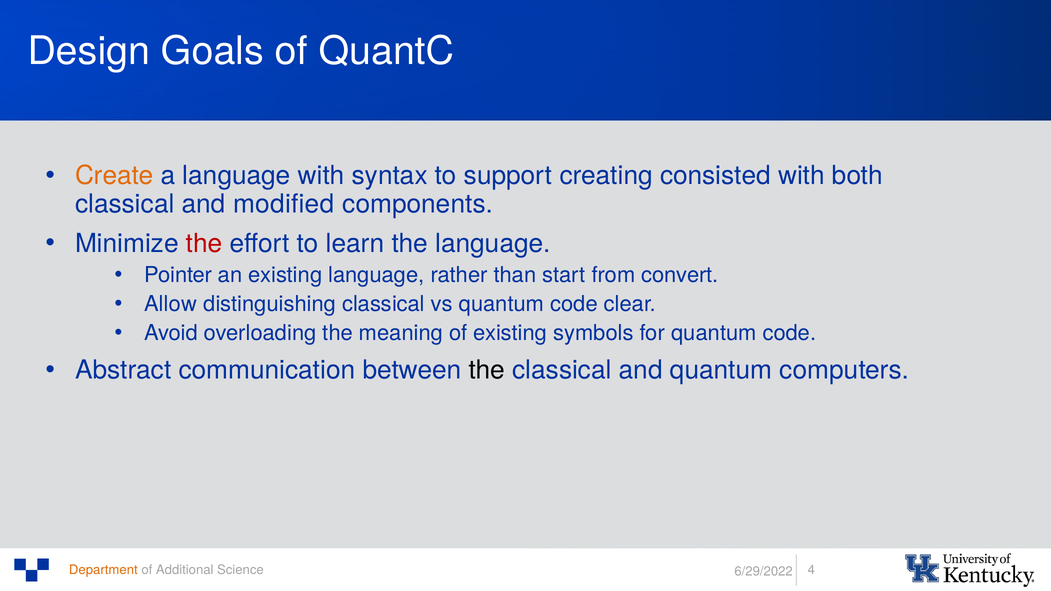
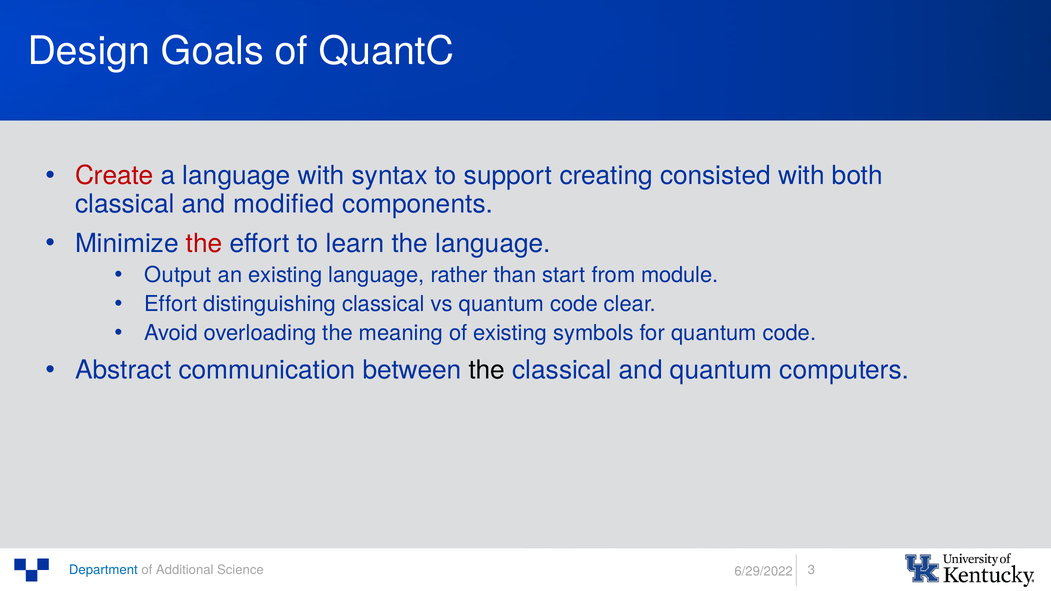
Create colour: orange -> red
Pointer: Pointer -> Output
convert: convert -> module
Allow at (171, 304): Allow -> Effort
Department colour: orange -> blue
4: 4 -> 3
